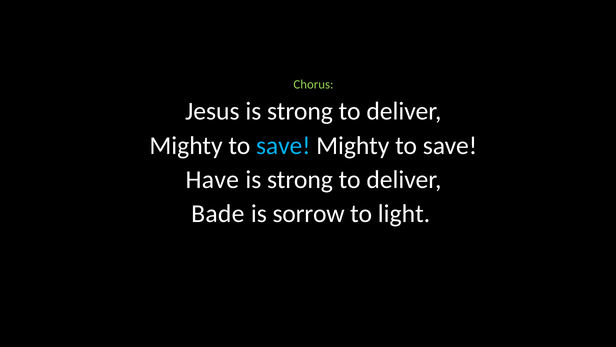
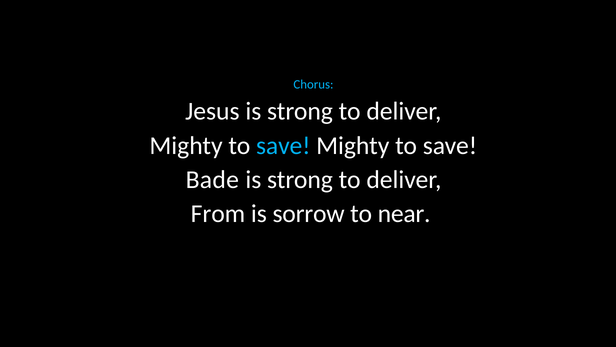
Chorus colour: light green -> light blue
Have: Have -> Bade
Bade: Bade -> From
light: light -> near
